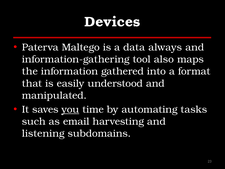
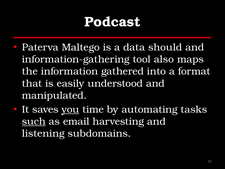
Devices: Devices -> Podcast
always: always -> should
such underline: none -> present
